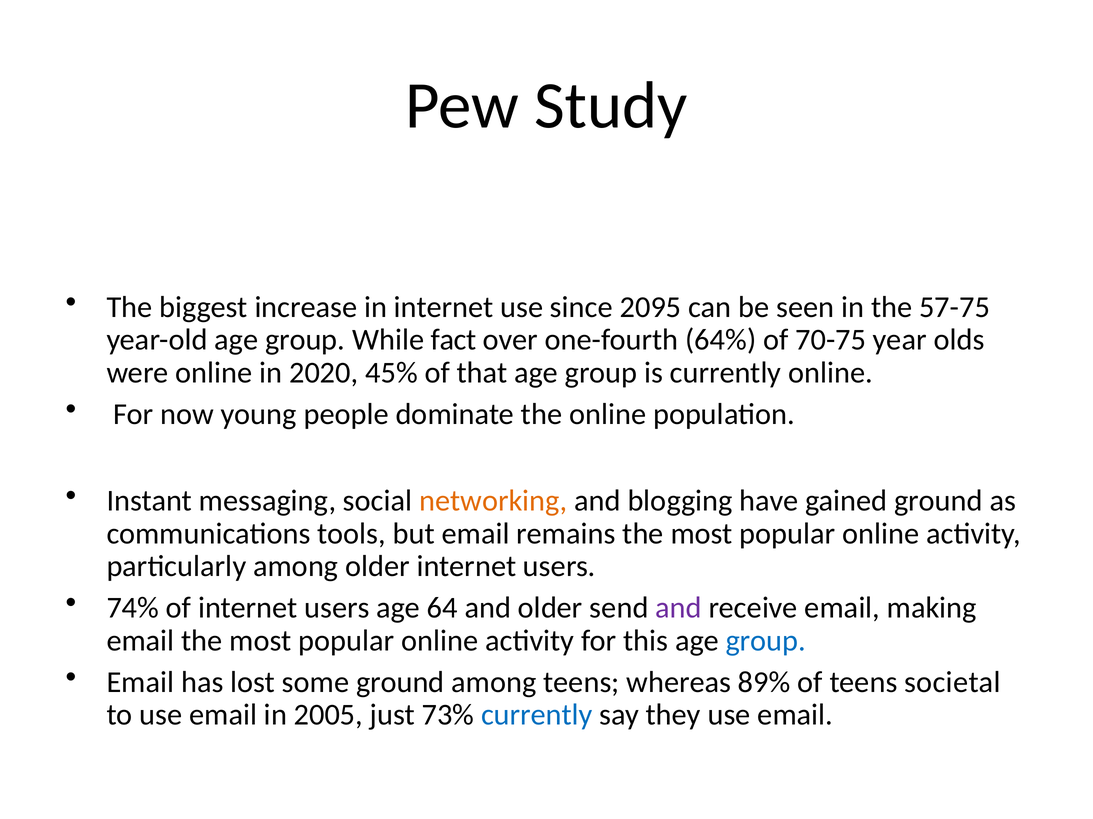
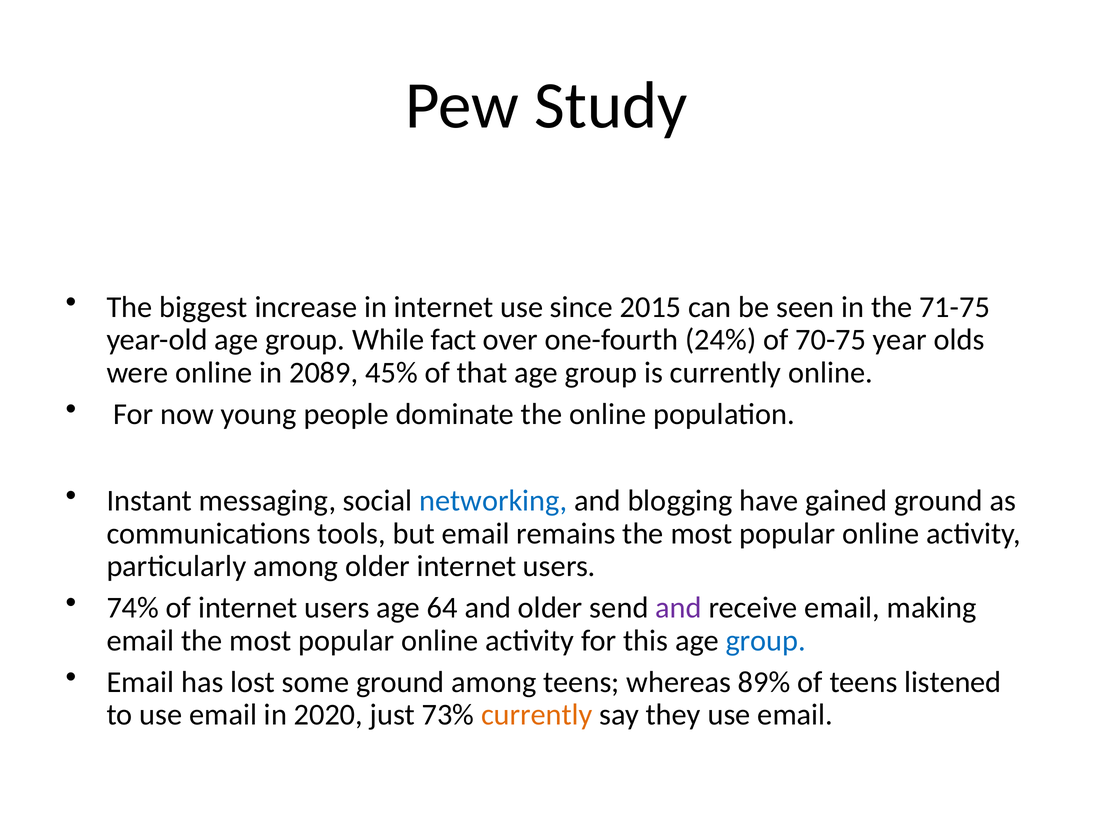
2095: 2095 -> 2015
57-75: 57-75 -> 71-75
64%: 64% -> 24%
2020: 2020 -> 2089
networking colour: orange -> blue
societal: societal -> listened
2005: 2005 -> 2020
currently at (537, 715) colour: blue -> orange
